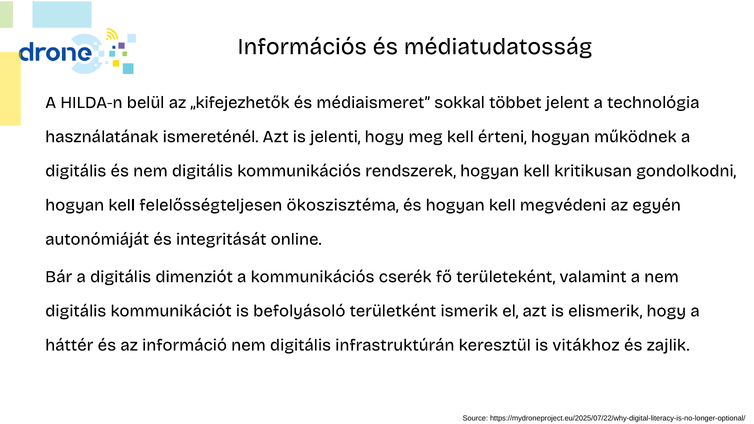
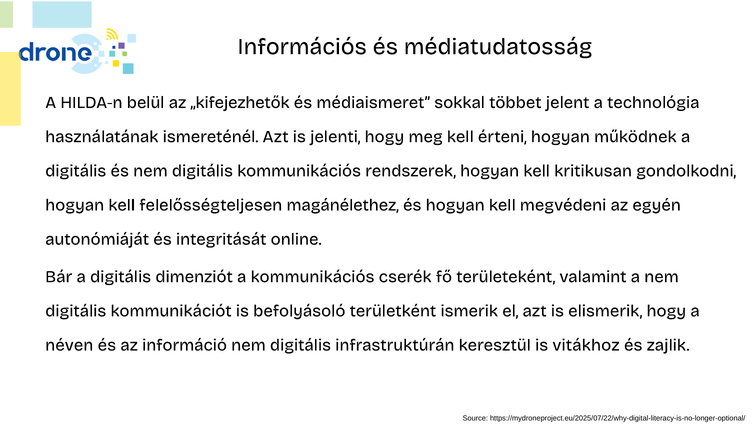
ökoszisztéma: ökoszisztéma -> magánélethez
háttér: háttér -> néven
